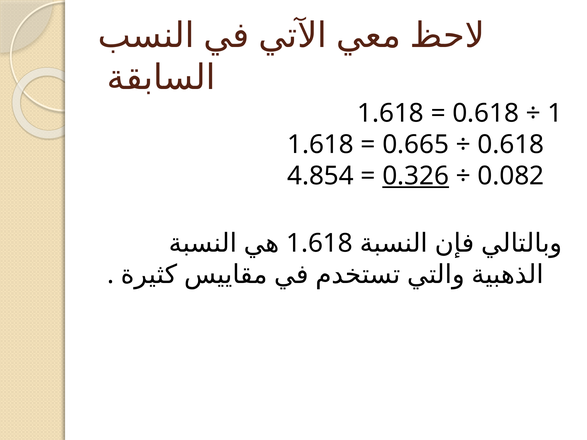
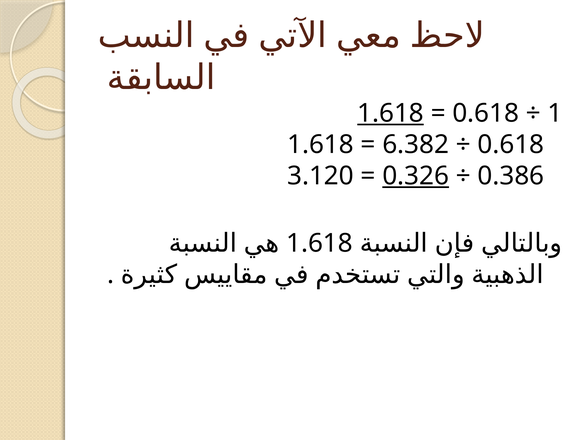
1.618 at (391, 113) underline: none -> present
0.665: 0.665 -> 6.382
4.854: 4.854 -> 3.120
0.082: 0.082 -> 0.386
